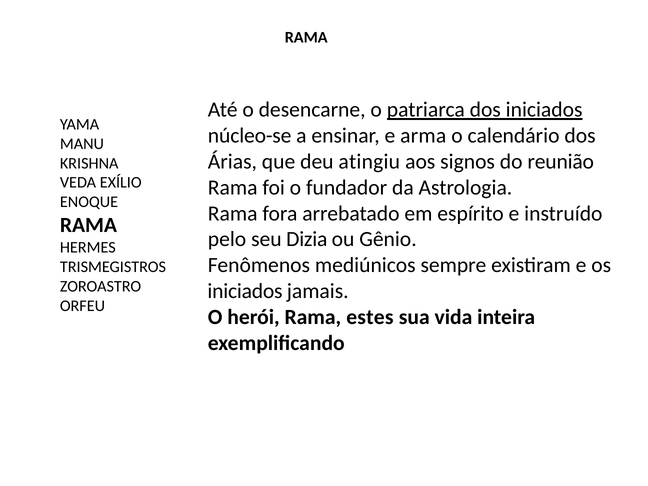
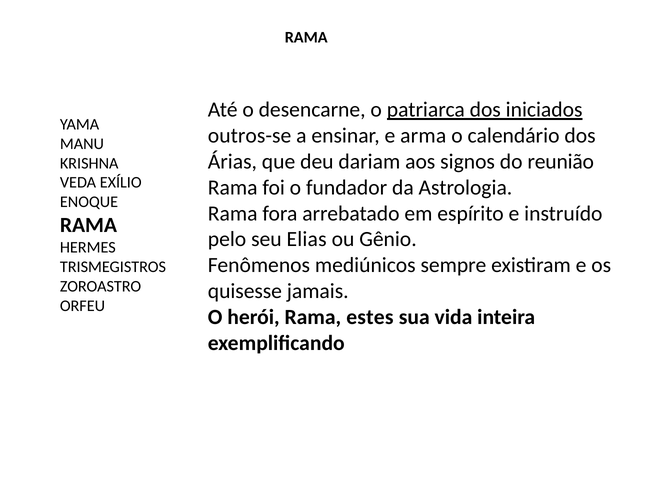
núcleo-se: núcleo-se -> outros-se
atingiu: atingiu -> dariam
Dizia: Dizia -> Elias
iniciados at (245, 291): iniciados -> quisesse
